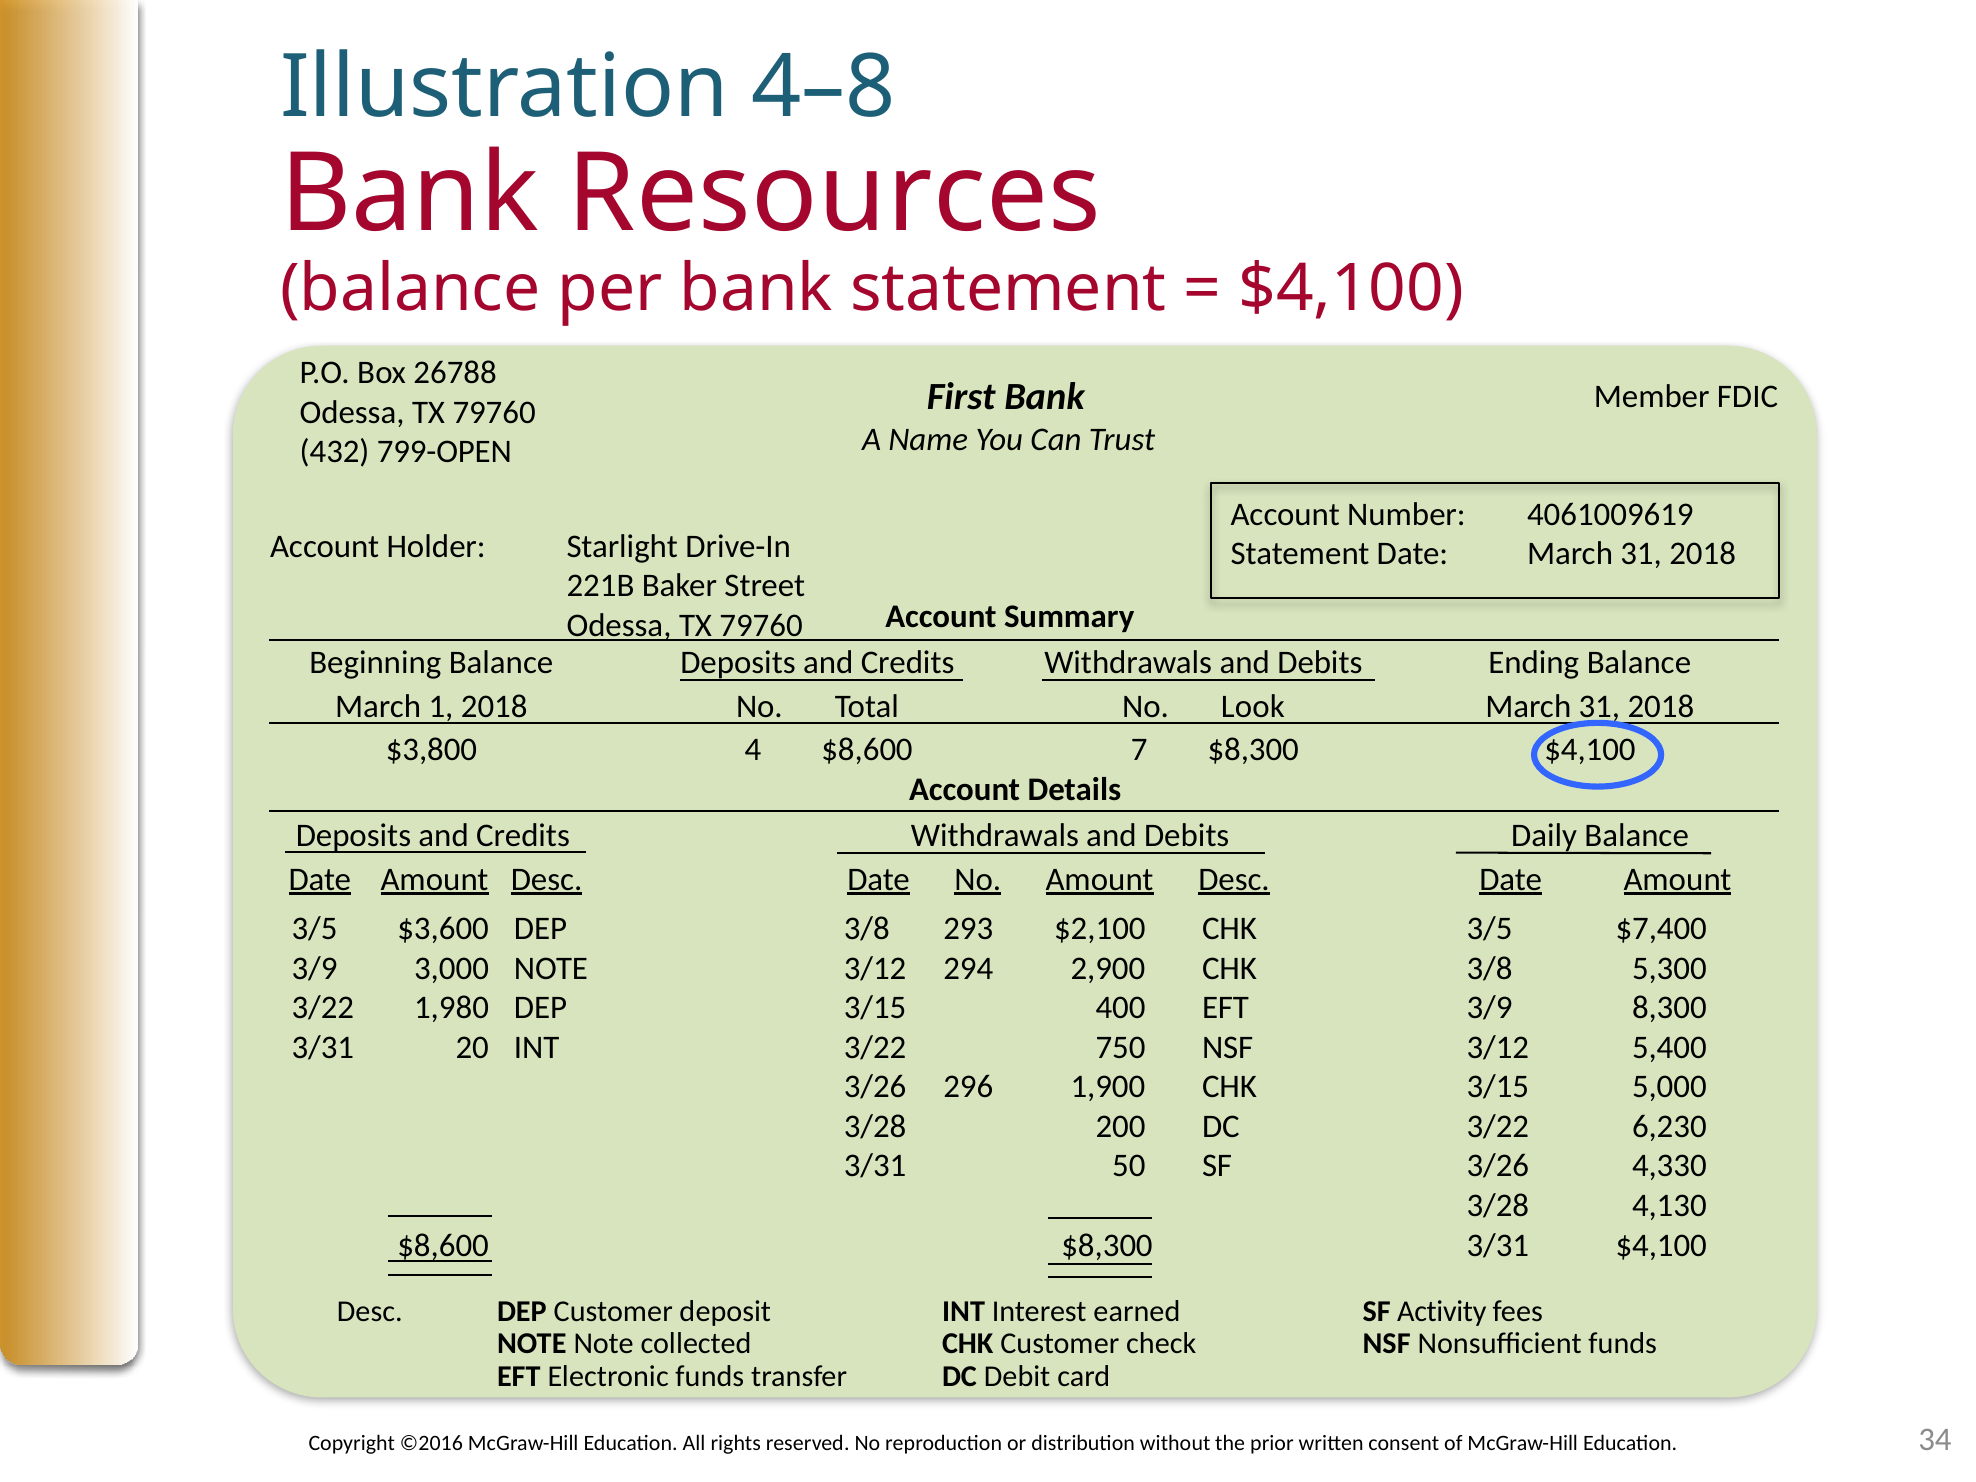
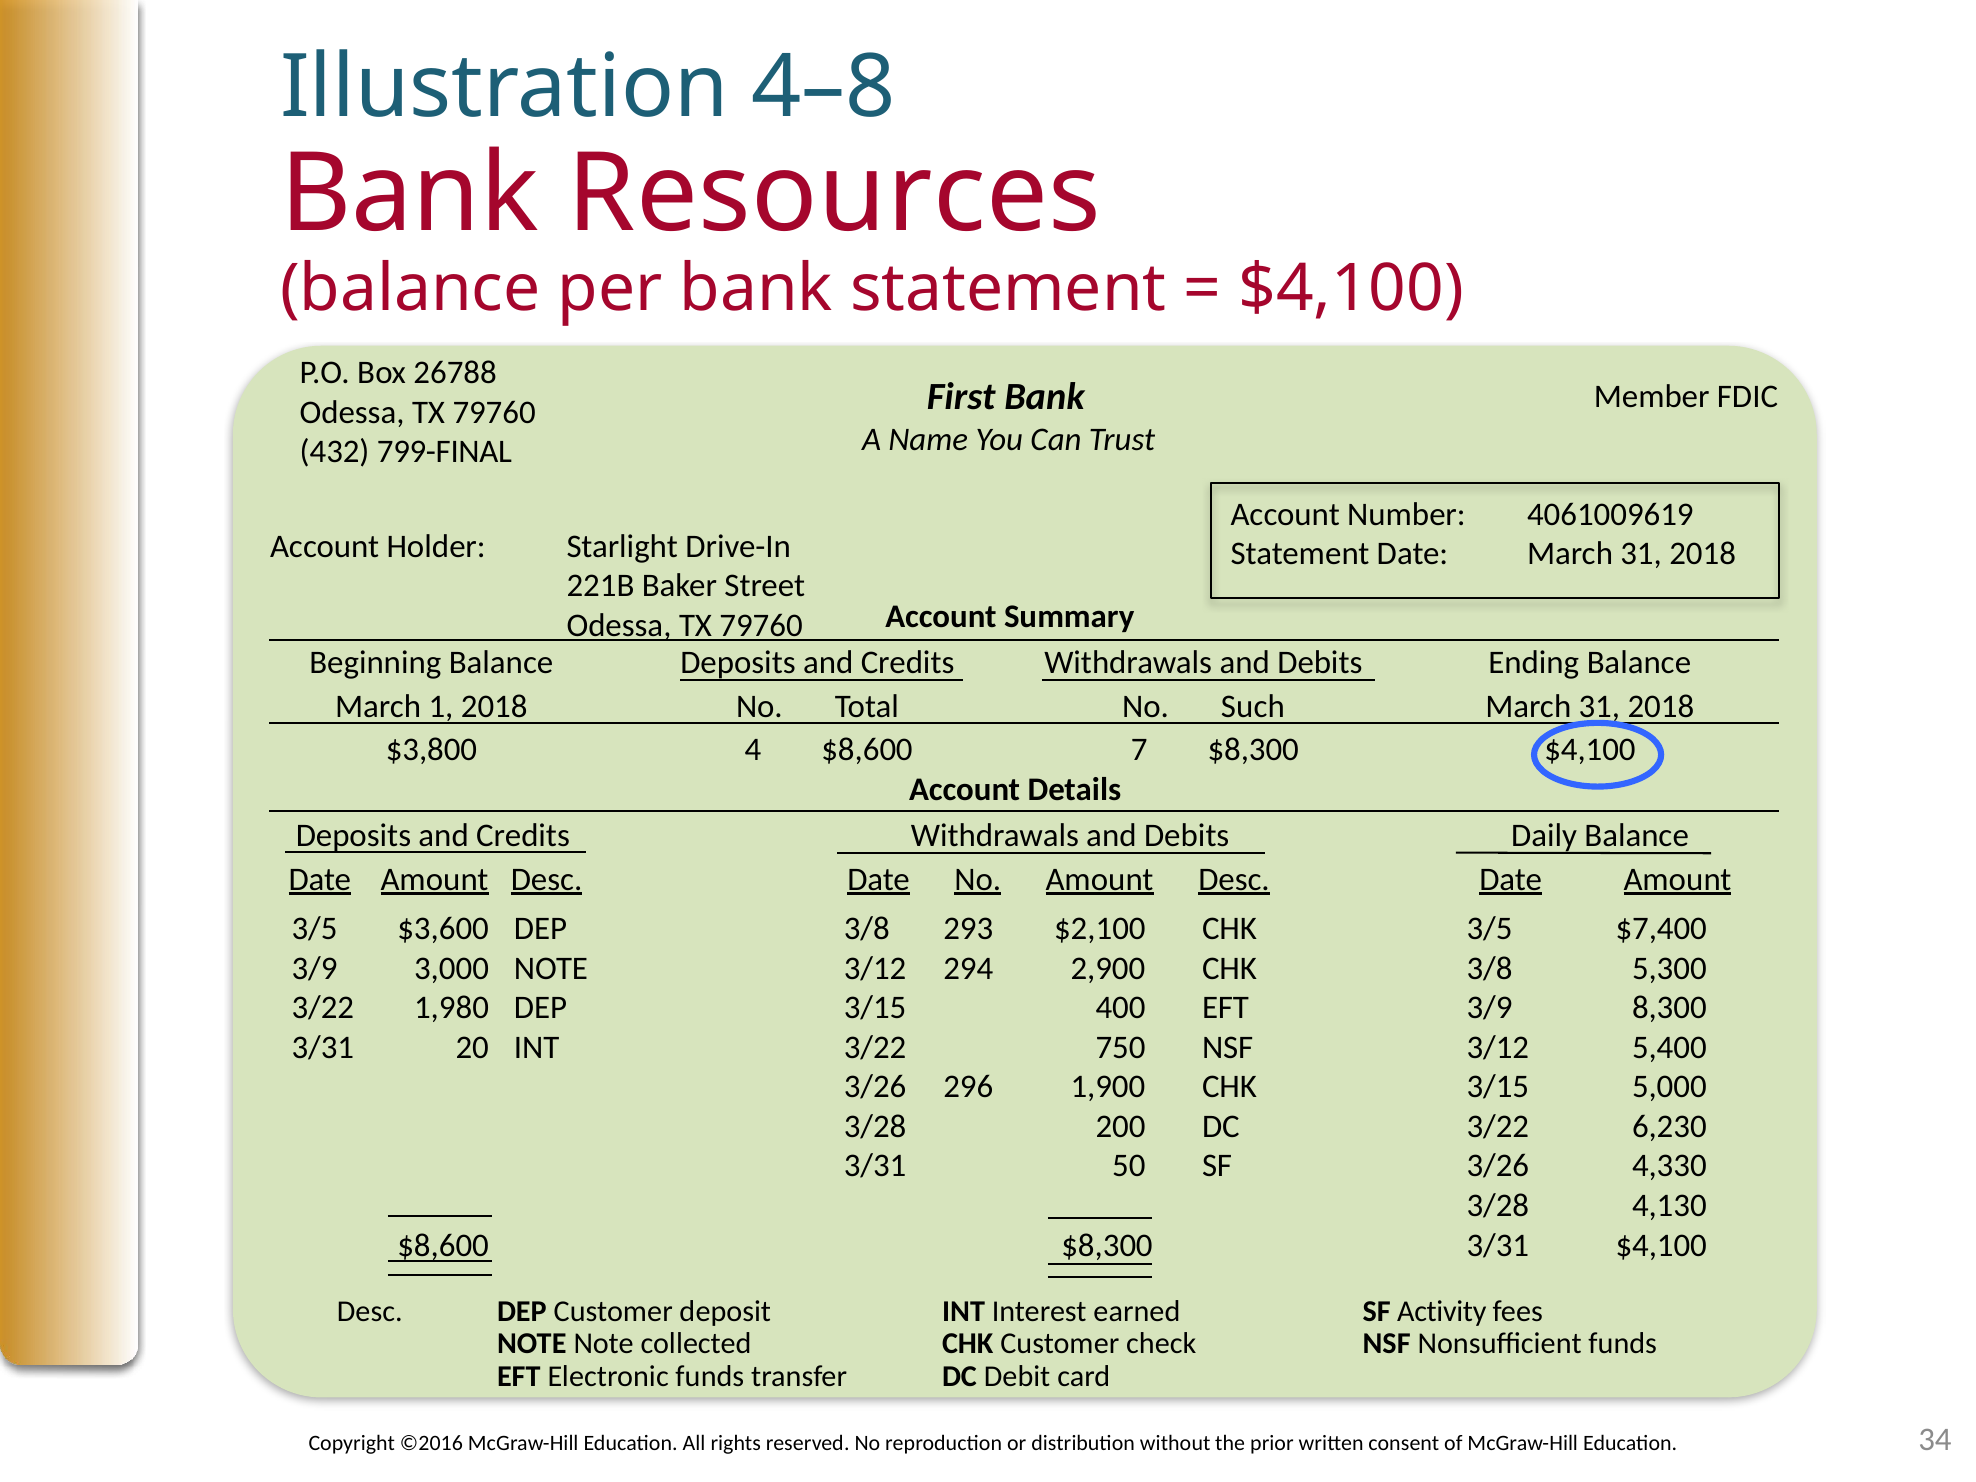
799-OPEN: 799-OPEN -> 799-FINAL
Look: Look -> Such
